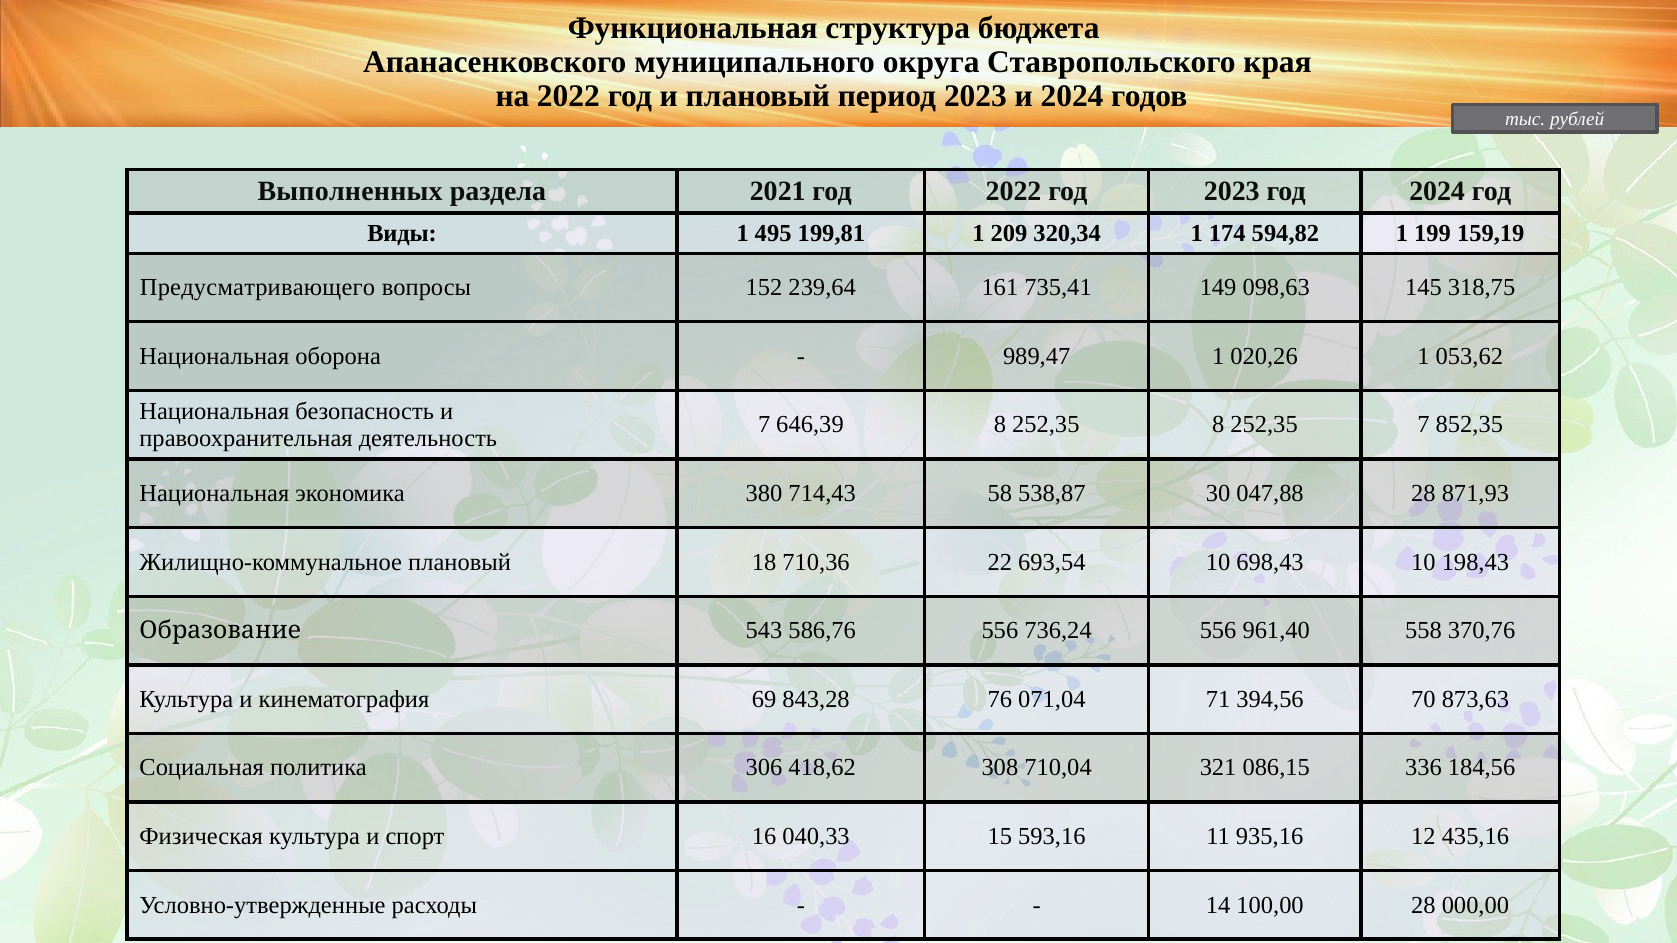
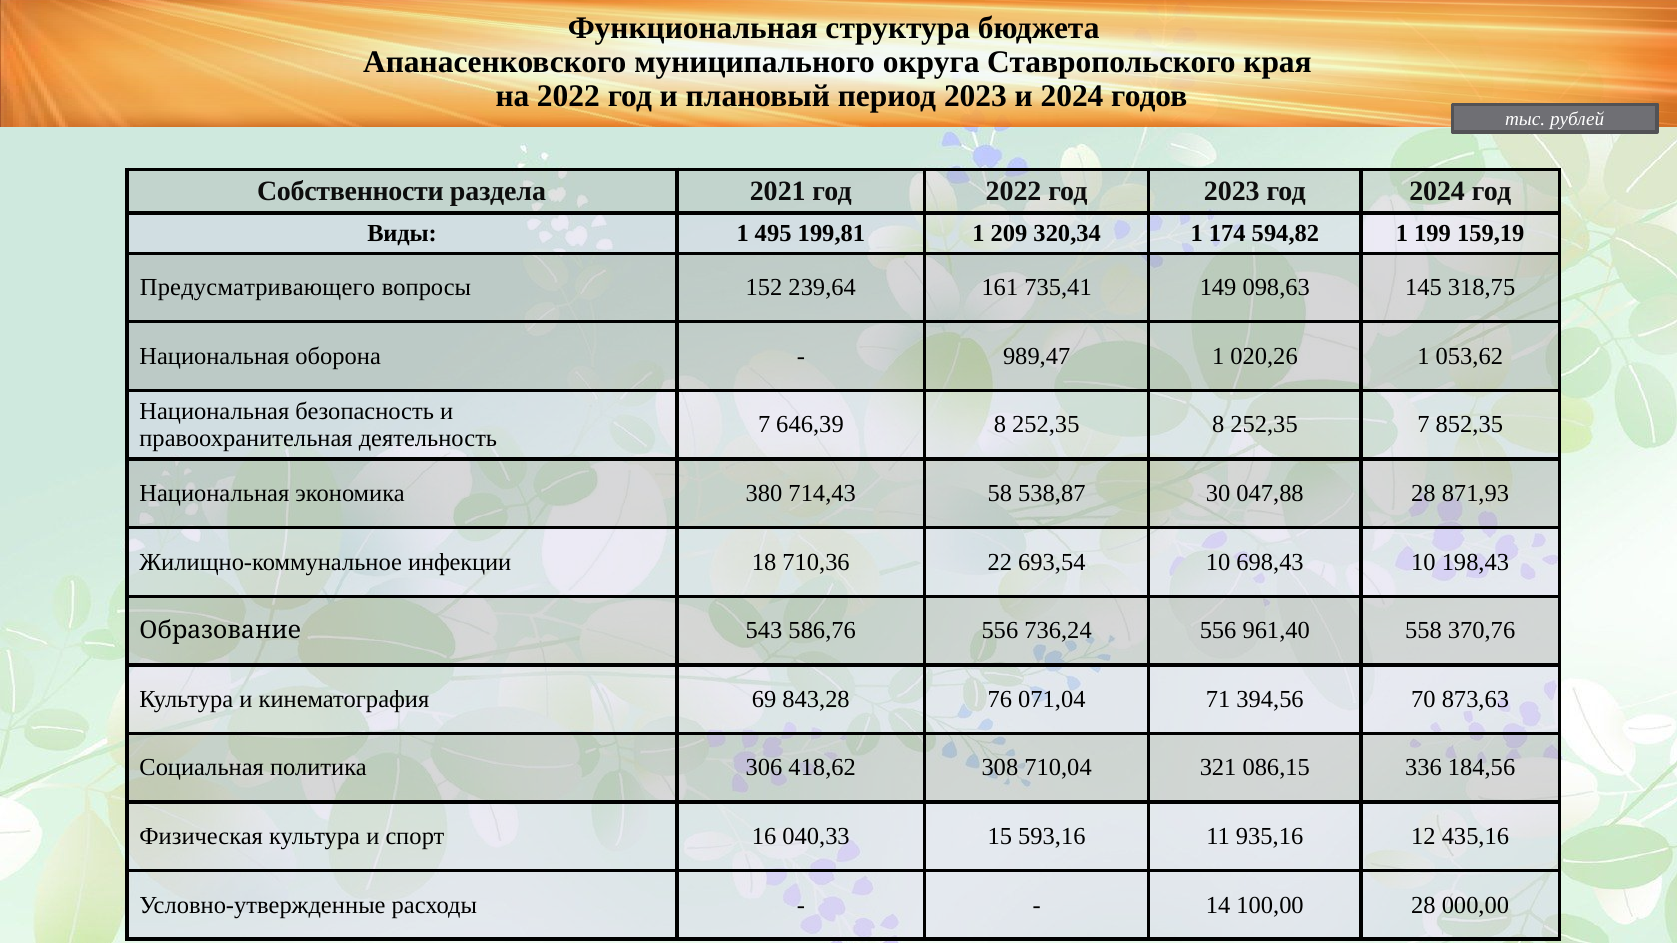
Выполненных: Выполненных -> Собственности
Жилищно-коммунальное плановый: плановый -> инфекции
